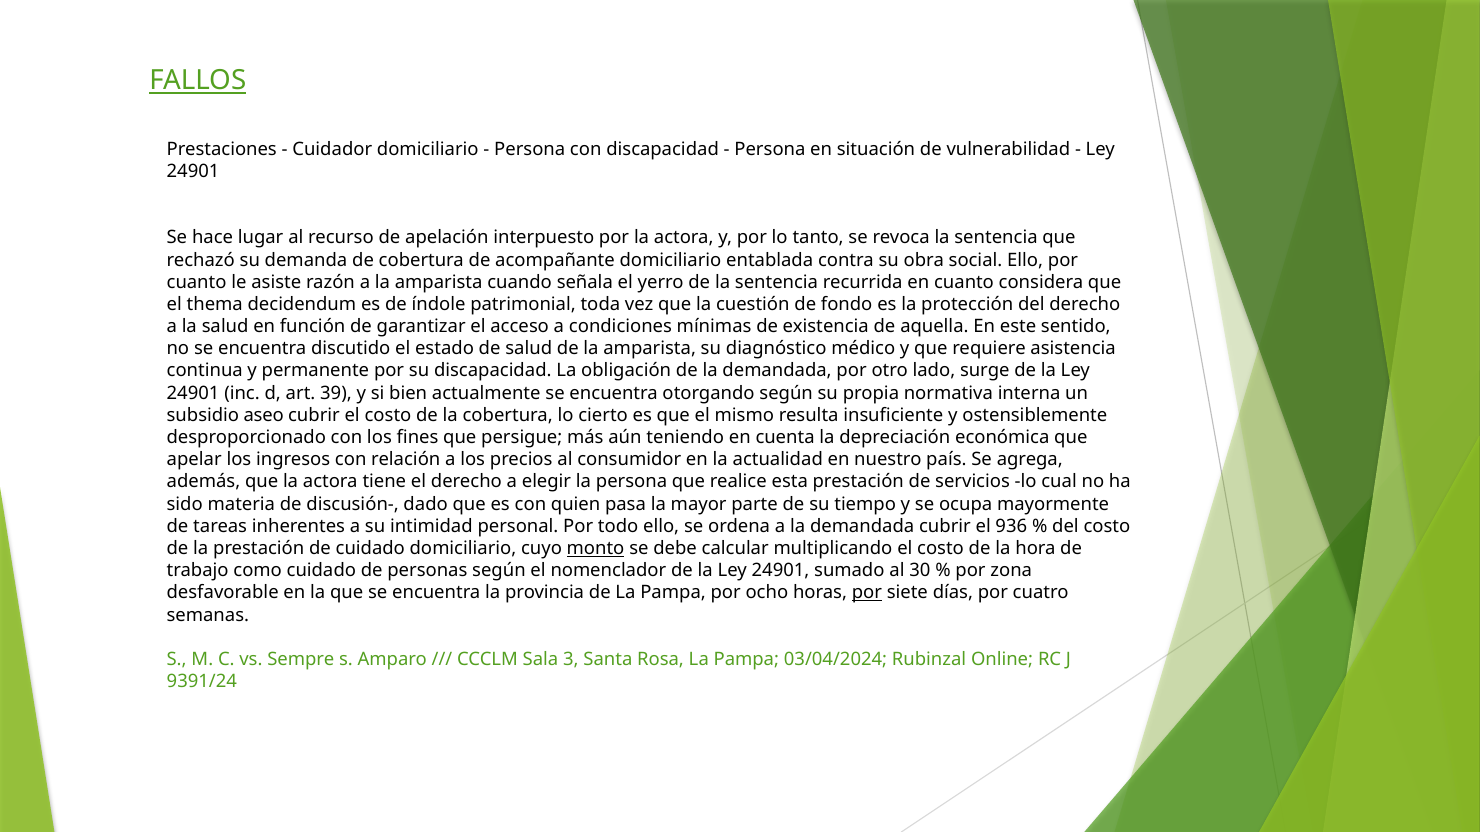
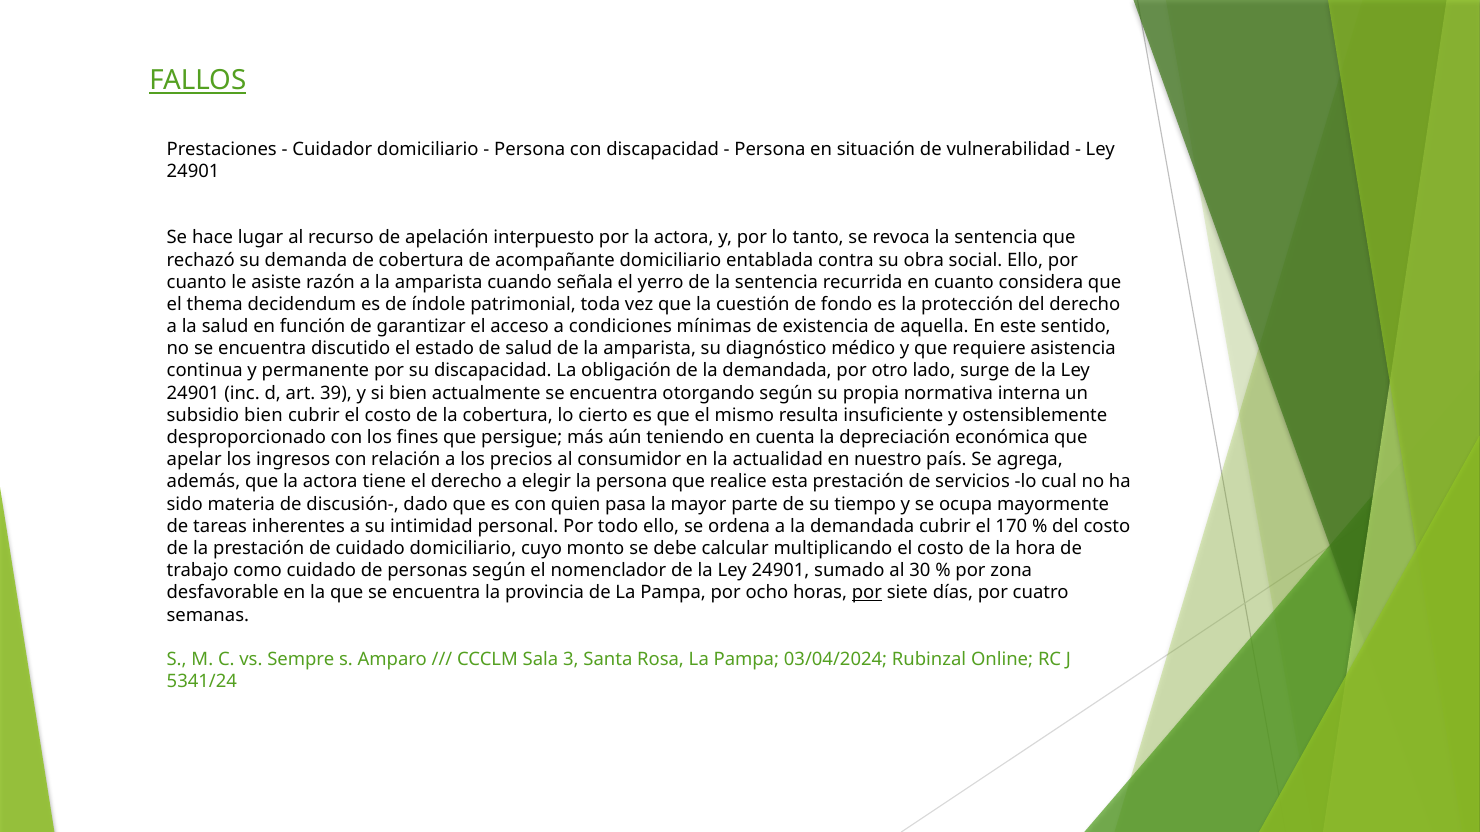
subsidio aseo: aseo -> bien
936: 936 -> 170
monto underline: present -> none
9391/24: 9391/24 -> 5341/24
